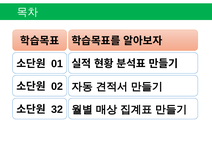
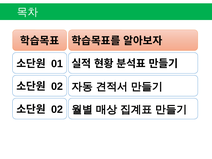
32 at (57, 109): 32 -> 02
